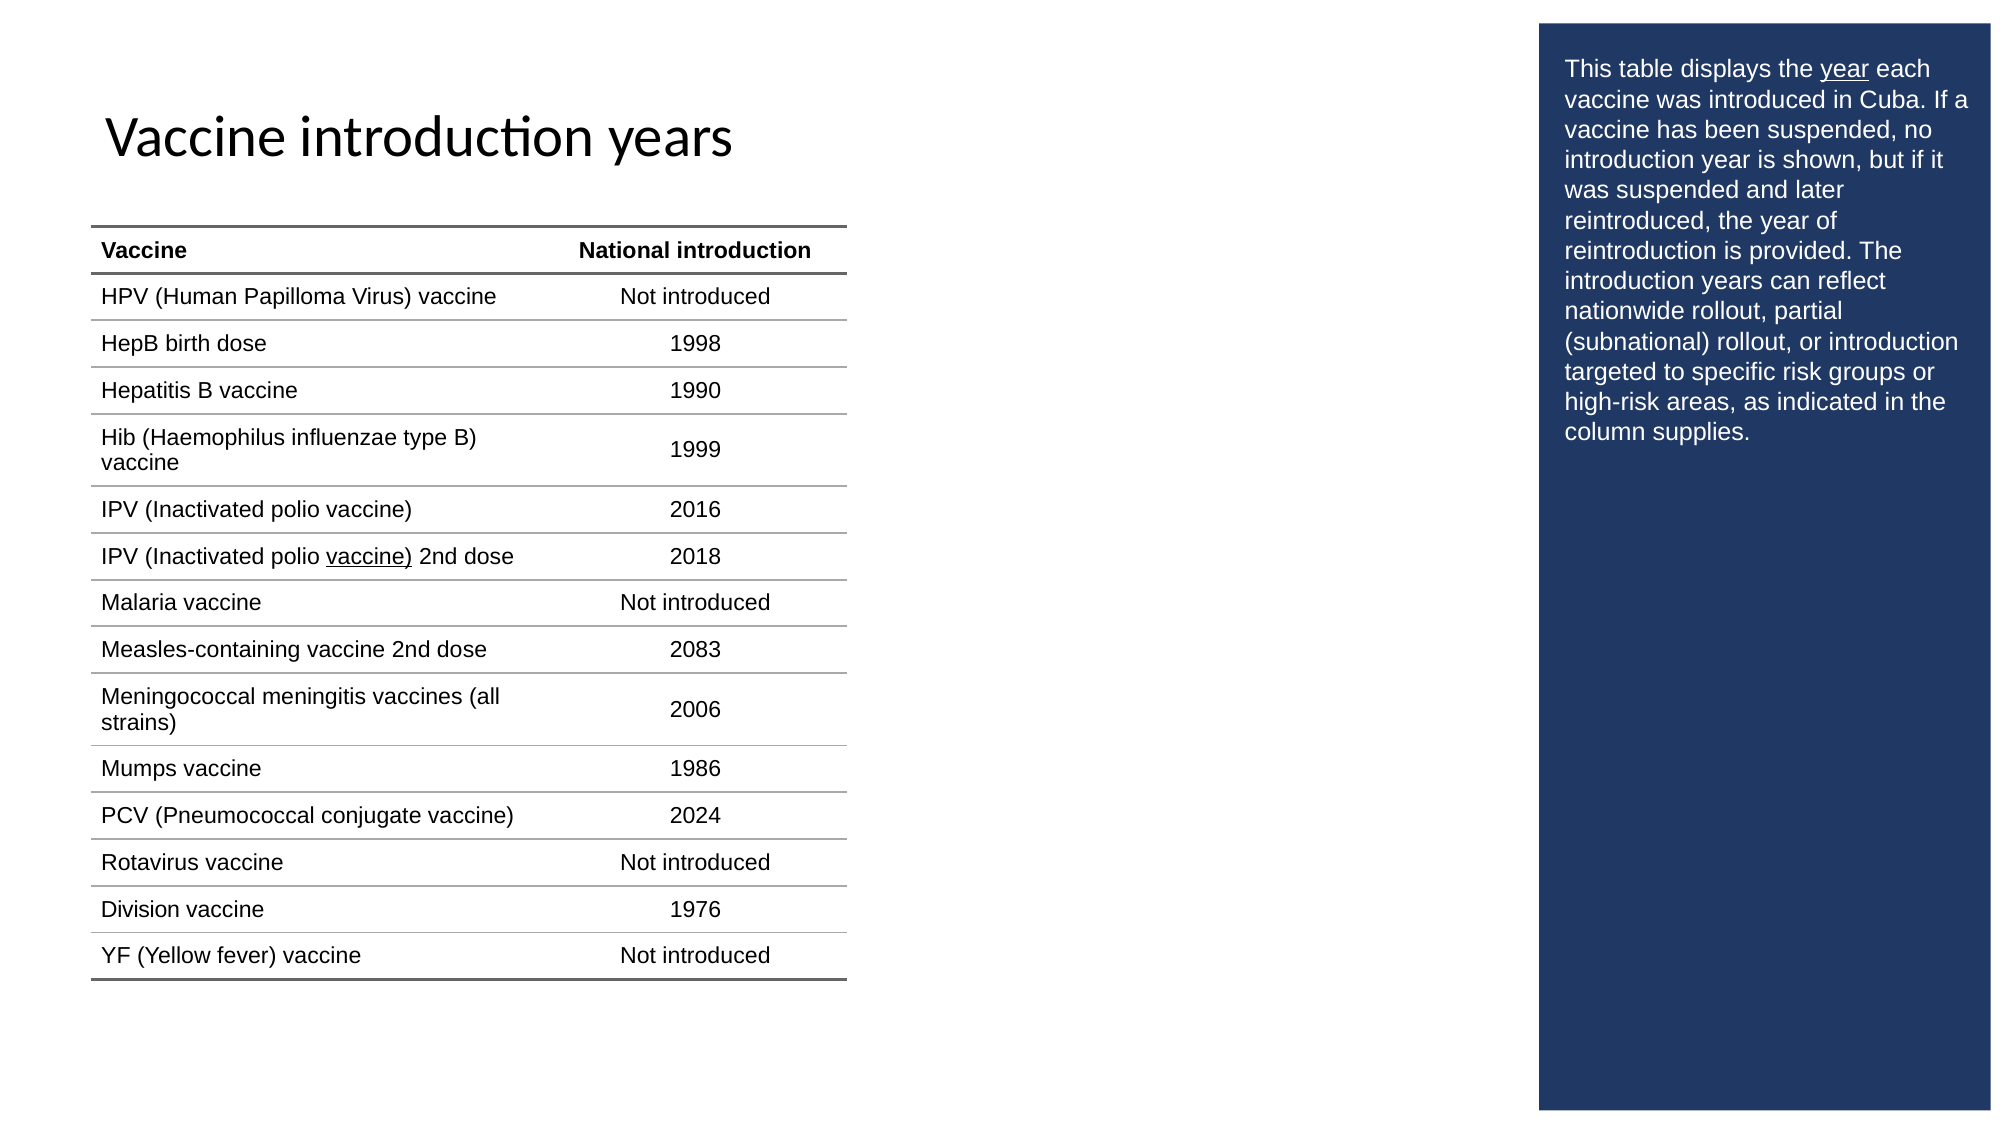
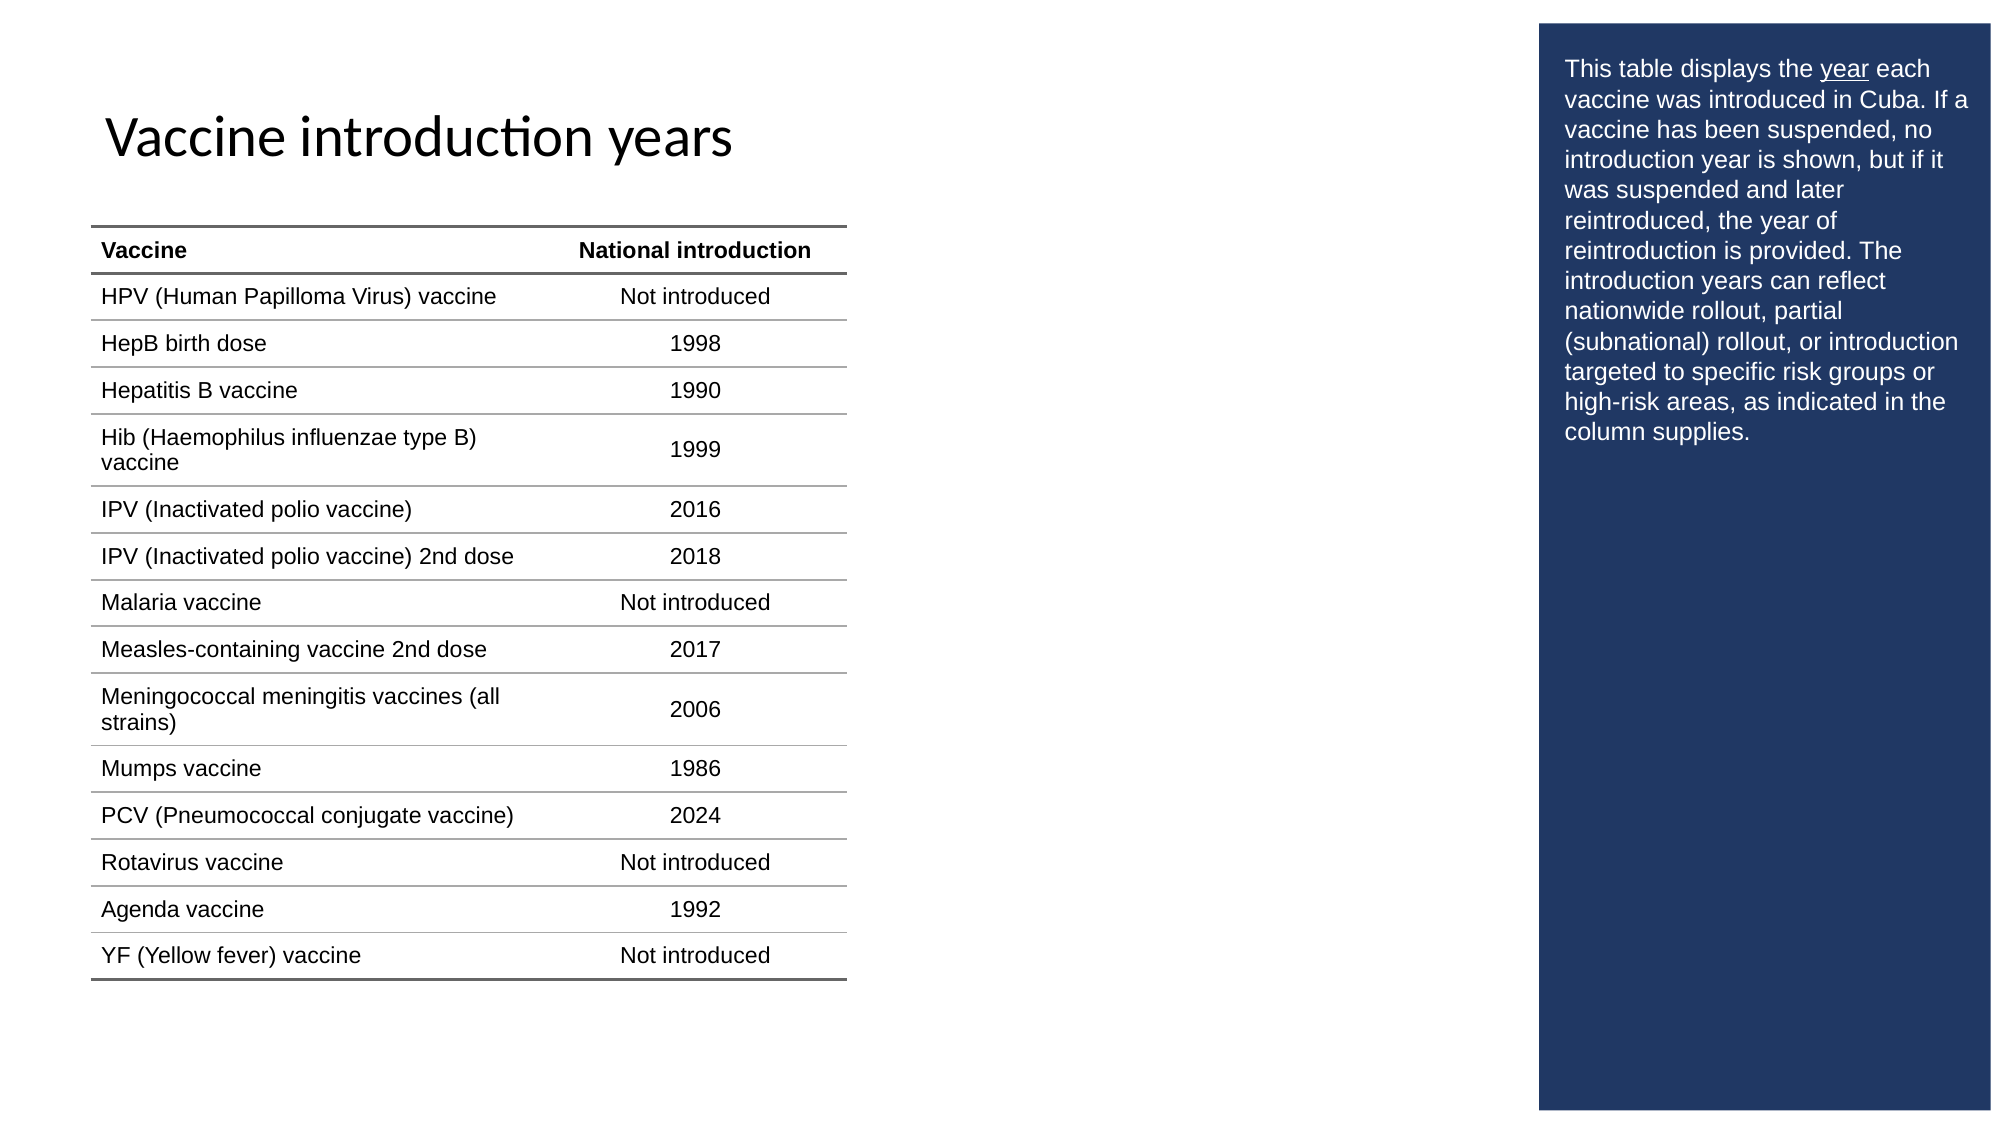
vaccine at (369, 557) underline: present -> none
2083: 2083 -> 2017
Division: Division -> Agenda
1976: 1976 -> 1992
